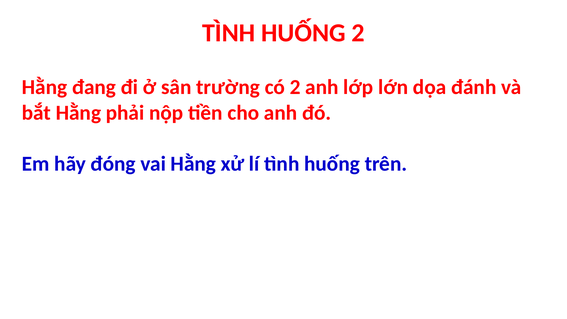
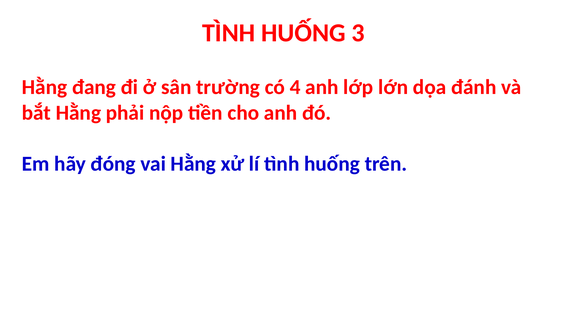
HUỐNG 2: 2 -> 3
có 2: 2 -> 4
